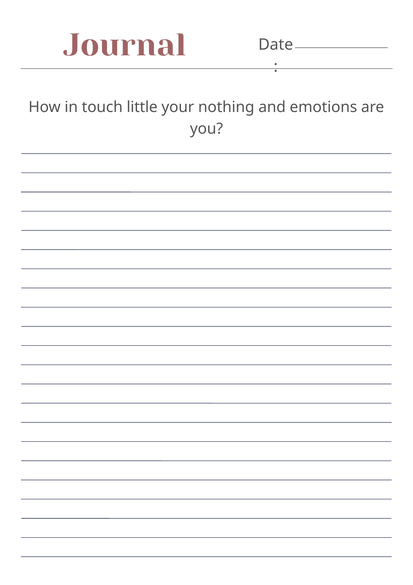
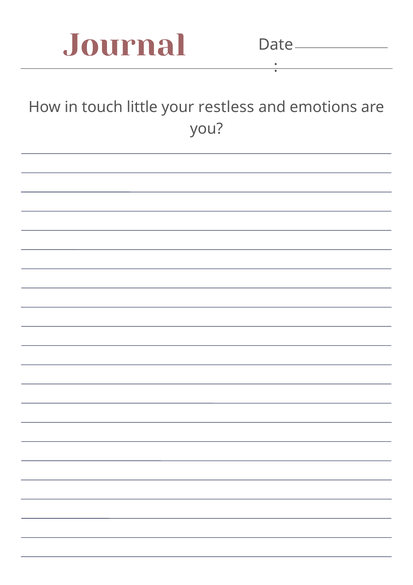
nothing: nothing -> restless
